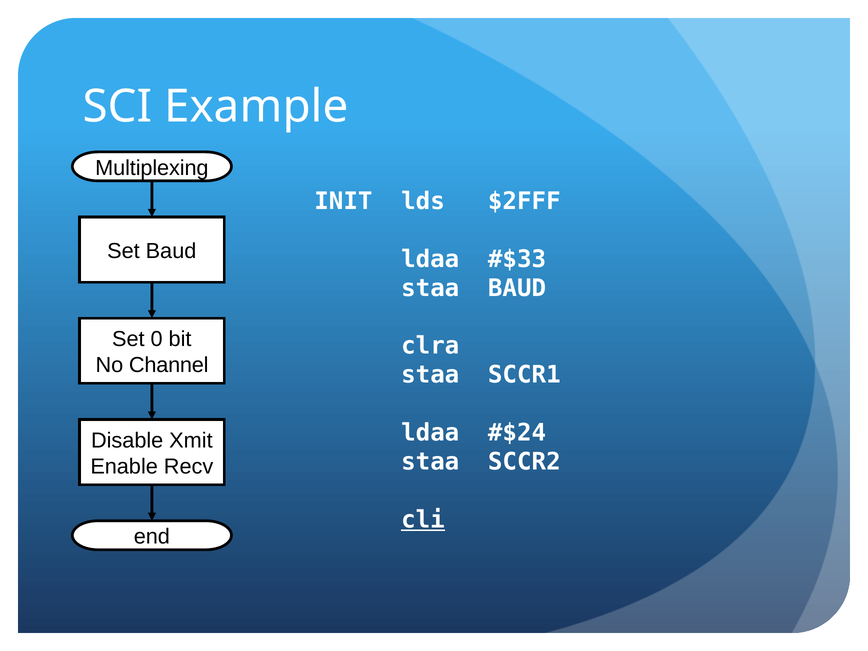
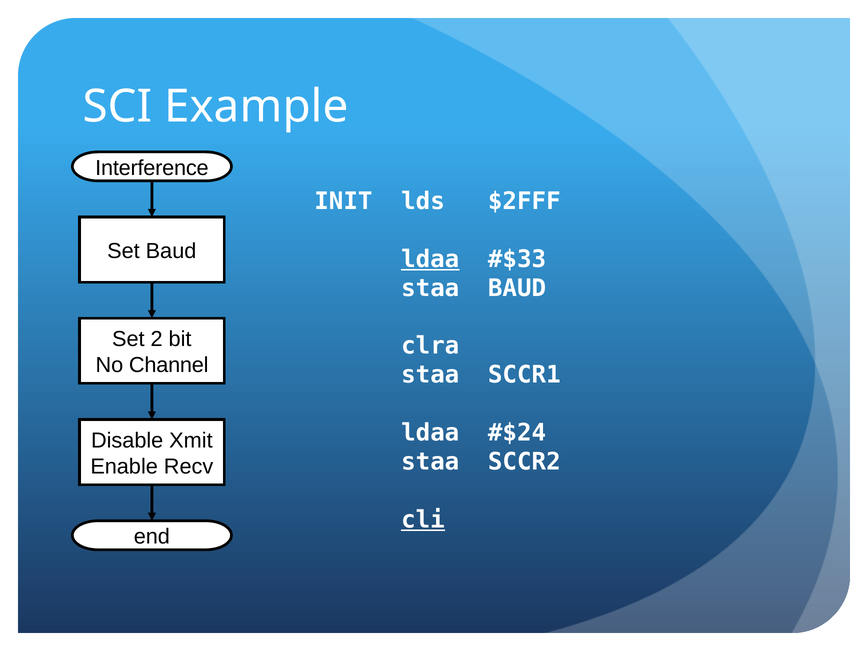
Multiplexing: Multiplexing -> Interference
ldaa at (430, 259) underline: none -> present
0: 0 -> 2
